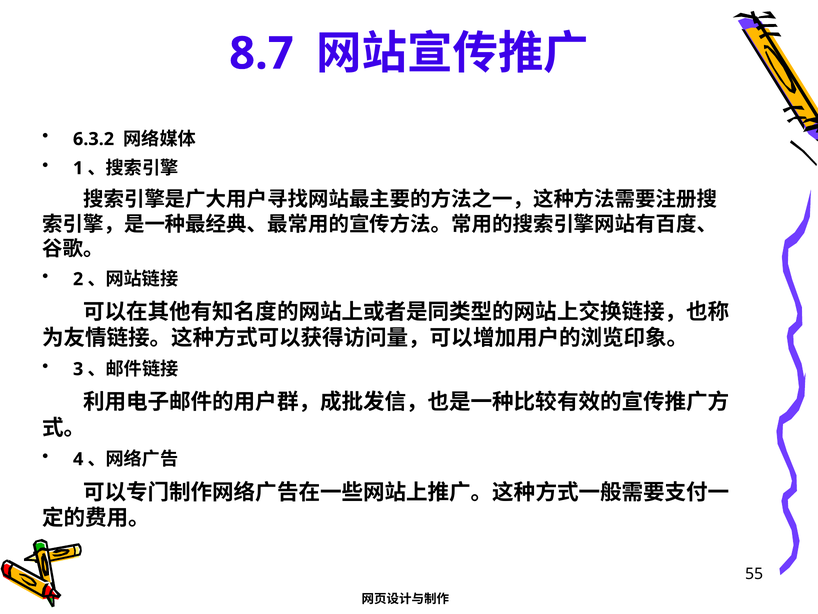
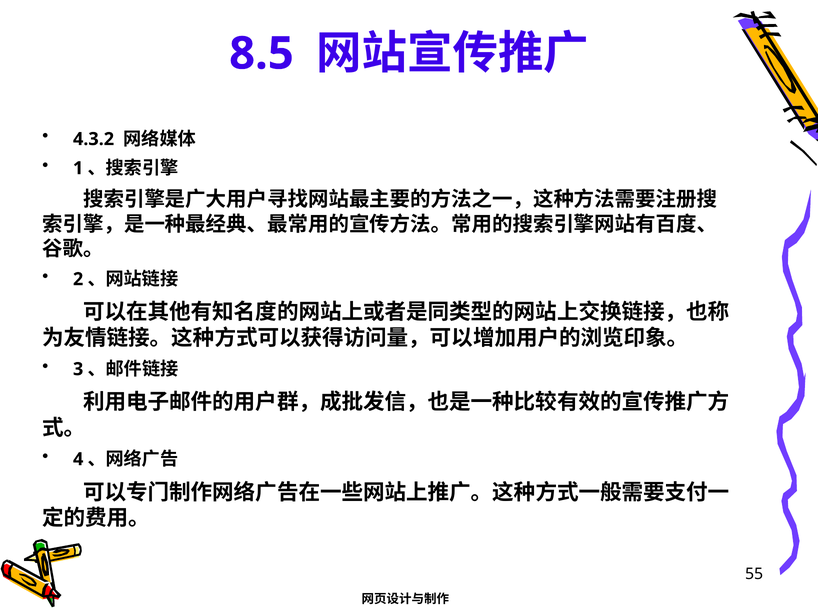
8.7: 8.7 -> 8.5
6.3.2: 6.3.2 -> 4.3.2
